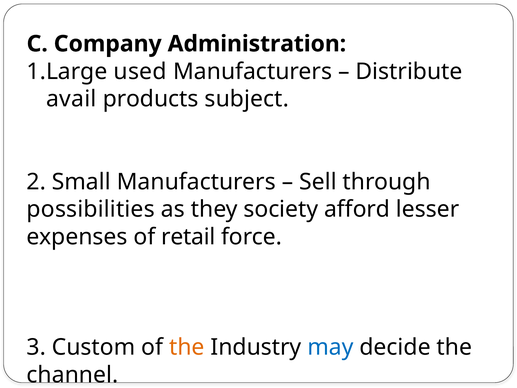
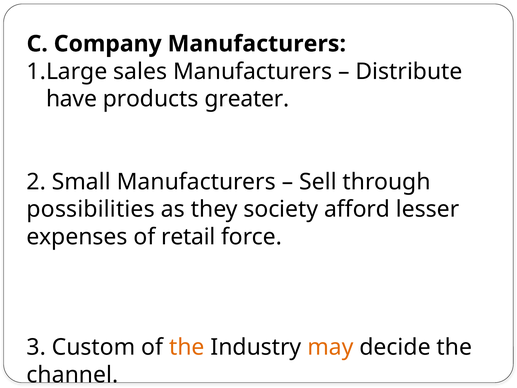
Company Administration: Administration -> Manufacturers
used: used -> sales
avail: avail -> have
subject: subject -> greater
may colour: blue -> orange
